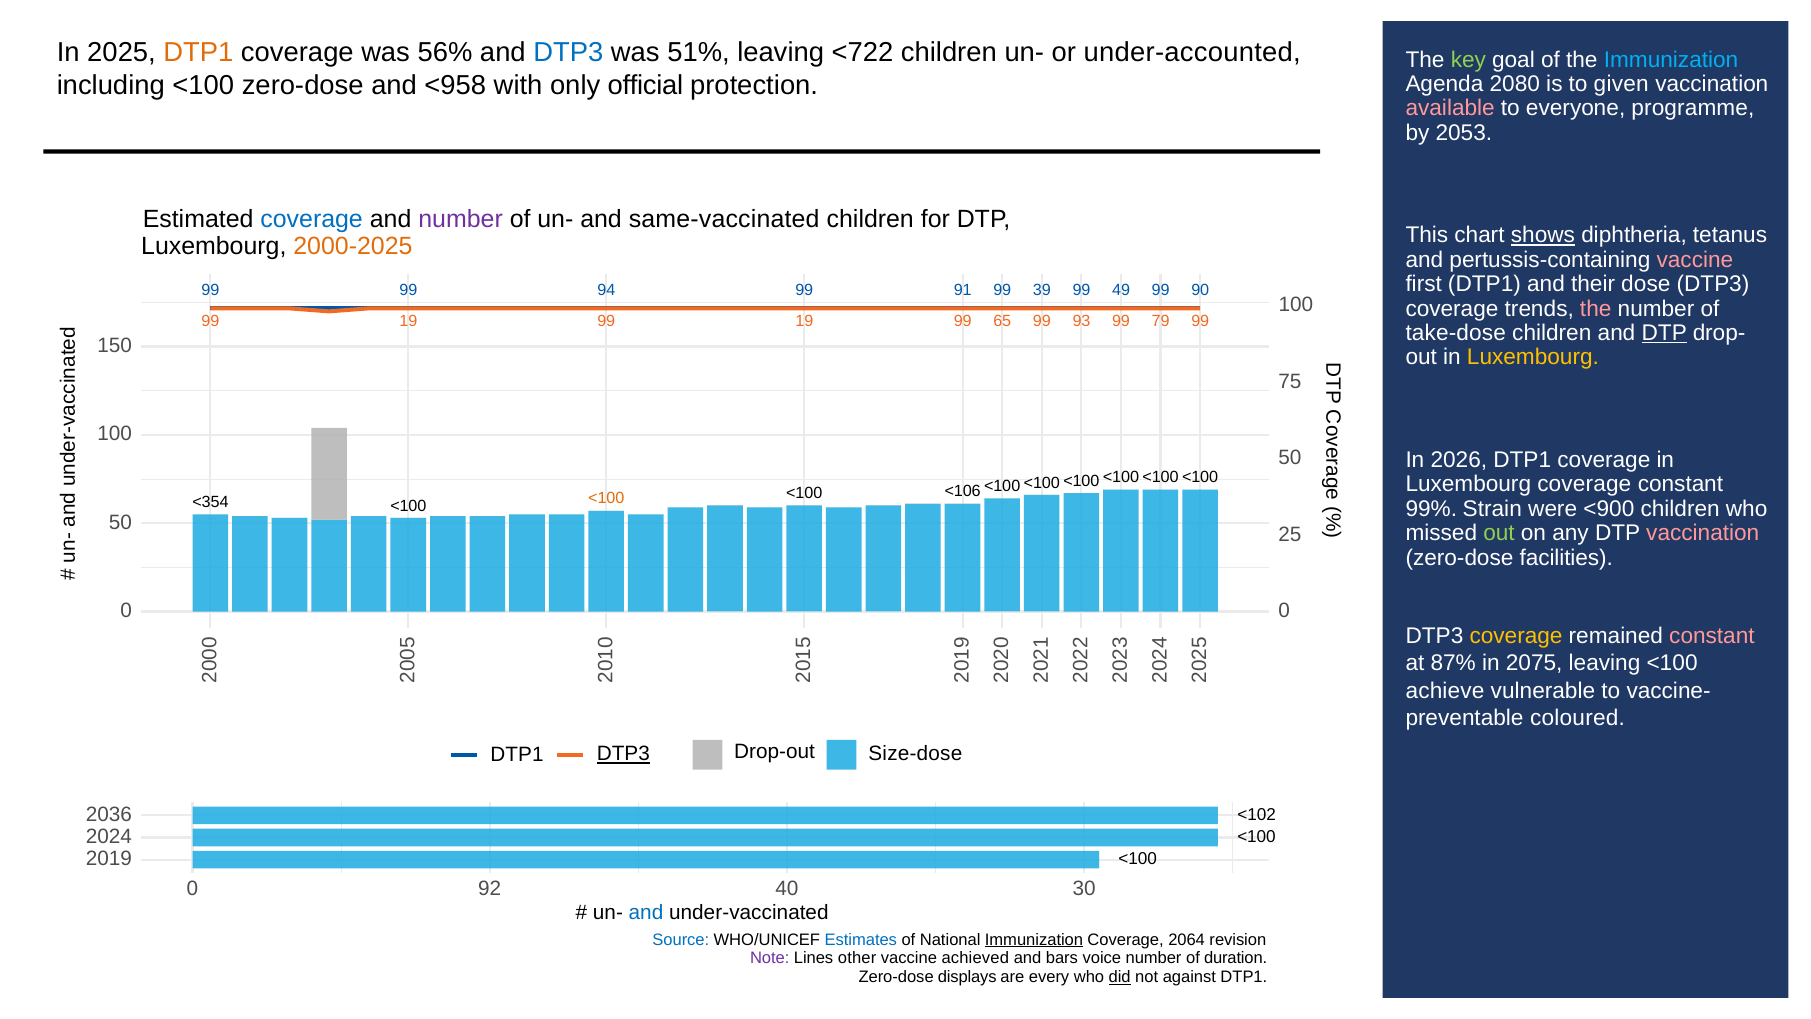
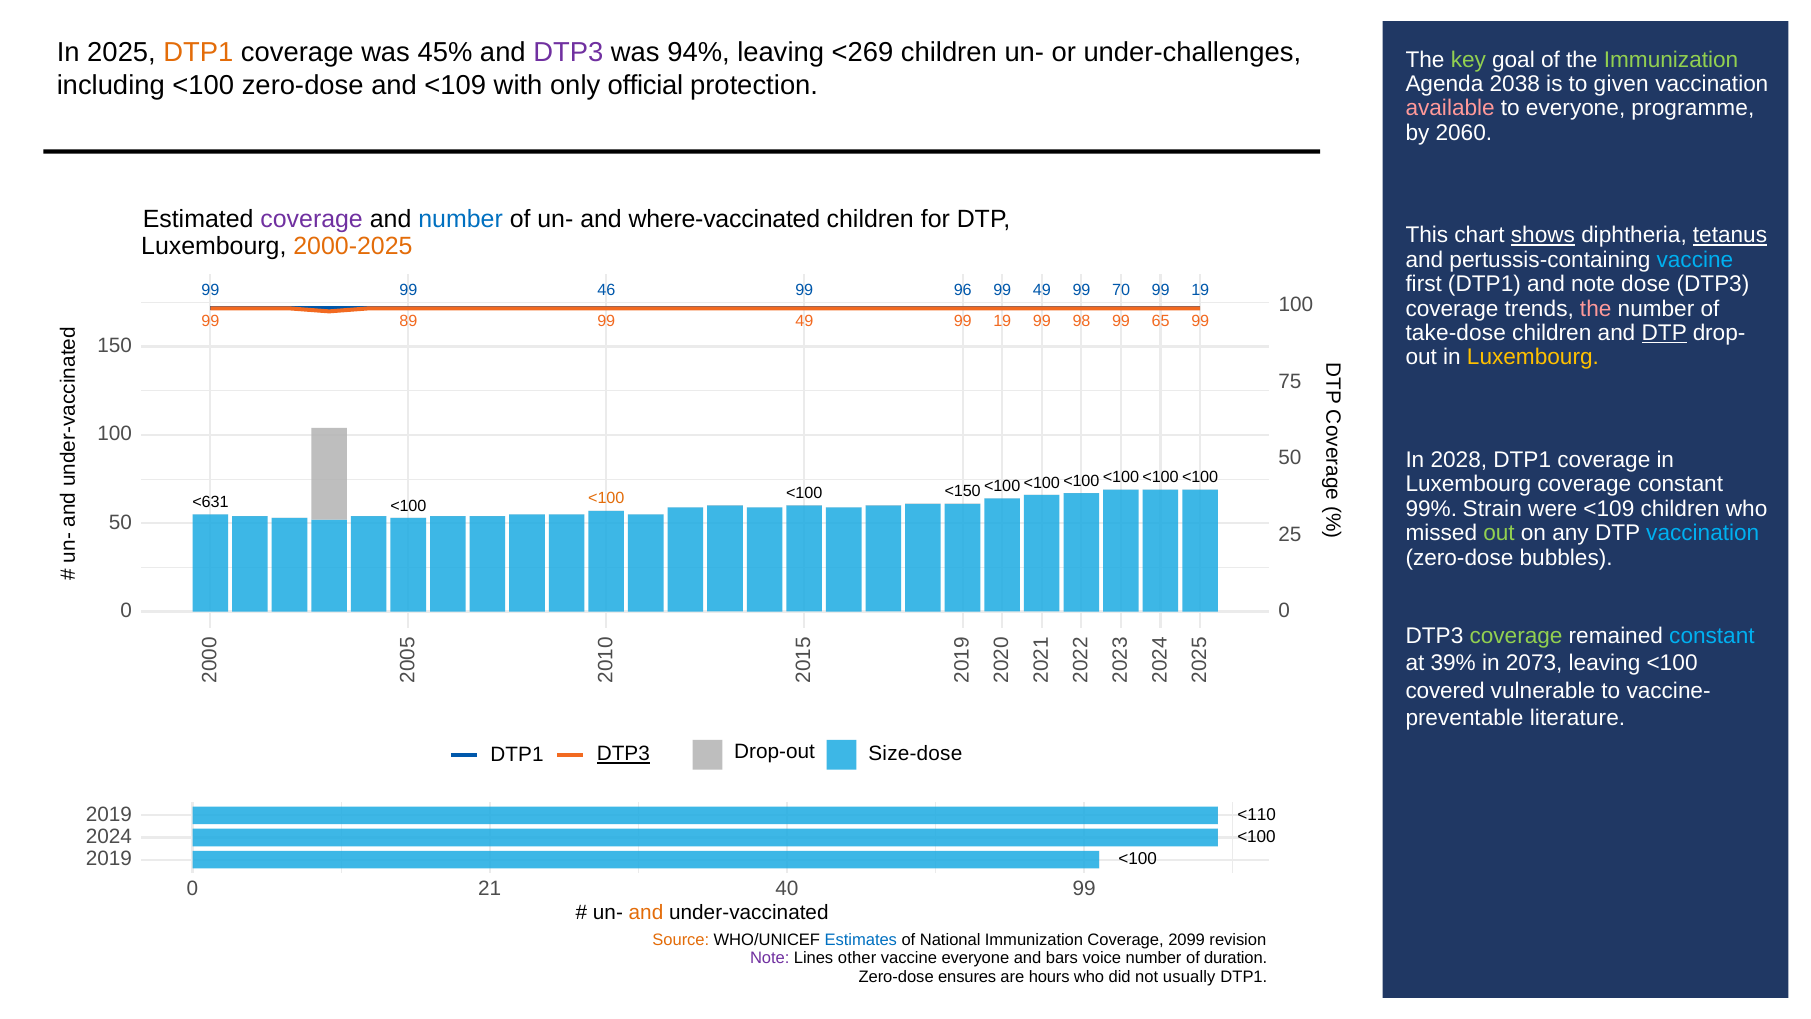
56%: 56% -> 45%
DTP3 at (568, 52) colour: blue -> purple
51%: 51% -> 94%
<722: <722 -> <269
under-accounted: under-accounted -> under-challenges
Immunization at (1671, 60) colour: light blue -> light green
and <958: <958 -> <109
2080: 2080 -> 2038
2053: 2053 -> 2060
coverage at (312, 219) colour: blue -> purple
number at (461, 219) colour: purple -> blue
same-vaccinated: same-vaccinated -> where-vaccinated
tetanus underline: none -> present
vaccine at (1695, 260) colour: pink -> light blue
and their: their -> note
94: 94 -> 46
91: 91 -> 96
39 at (1042, 290): 39 -> 49
49: 49 -> 70
90 at (1200, 290): 90 -> 19
19 at (408, 321): 19 -> 89
19 at (804, 321): 19 -> 49
65 at (1002, 321): 65 -> 19
93: 93 -> 98
79: 79 -> 65
2026: 2026 -> 2028
<354: <354 -> <631
<106: <106 -> <150
were <900: <900 -> <109
vaccination at (1703, 533) colour: pink -> light blue
facilities: facilities -> bubbles
coverage at (1516, 636) colour: yellow -> light green
constant at (1712, 636) colour: pink -> light blue
87%: 87% -> 39%
2075: 2075 -> 2073
achieve: achieve -> covered
coloured: coloured -> literature
2036 at (109, 814): 2036 -> 2019
<102: <102 -> <110
92: 92 -> 21
40 30: 30 -> 99
and at (646, 913) colour: blue -> orange
Source colour: blue -> orange
Immunization at (1034, 939) underline: present -> none
2064: 2064 -> 2099
vaccine achieved: achieved -> everyone
displays: displays -> ensures
every: every -> hours
did underline: present -> none
against: against -> usually
